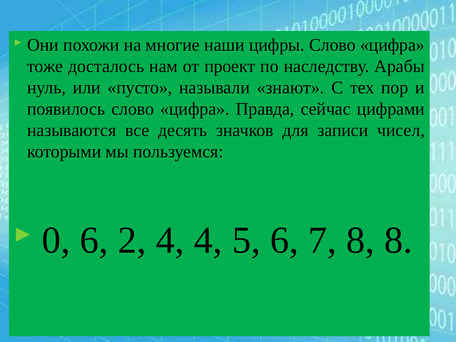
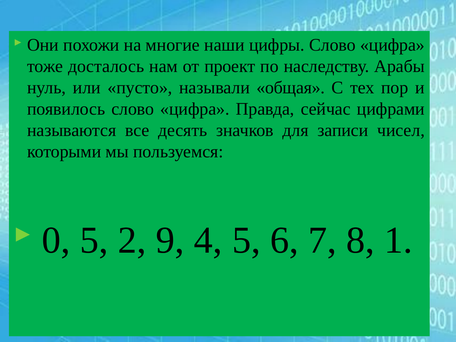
знают: знают -> общая
0 6: 6 -> 5
2 4: 4 -> 9
8 8: 8 -> 1
